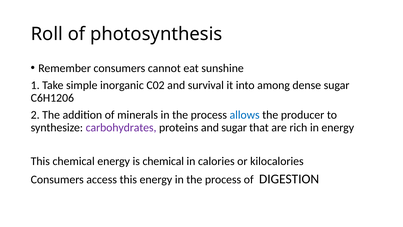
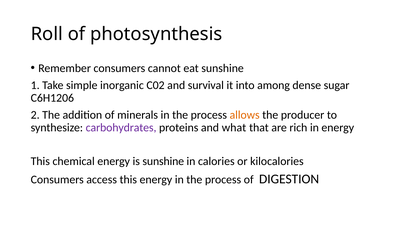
allows colour: blue -> orange
and sugar: sugar -> what
is chemical: chemical -> sunshine
